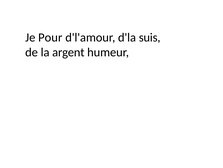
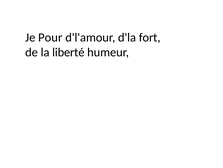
suis: suis -> fort
argent: argent -> liberté
